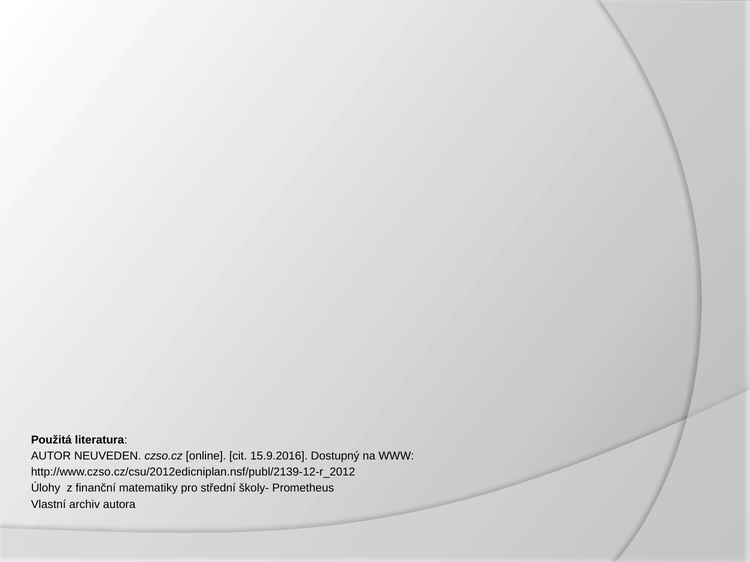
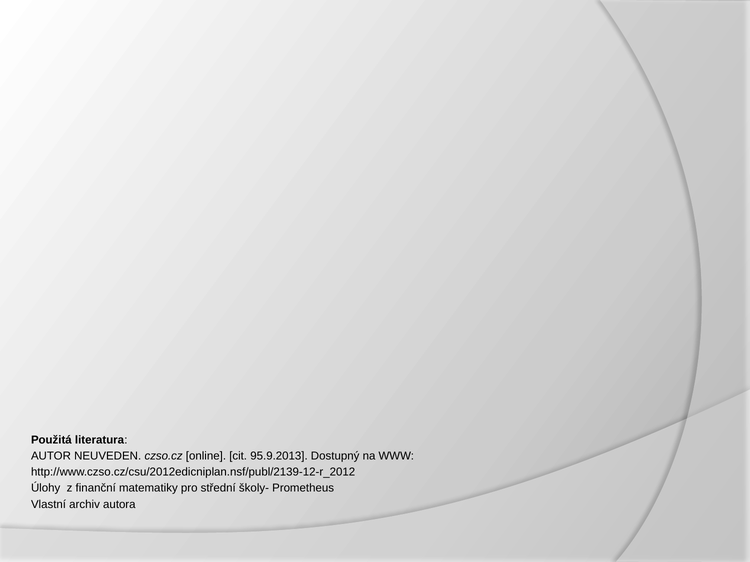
15.9.2016: 15.9.2016 -> 95.9.2013
